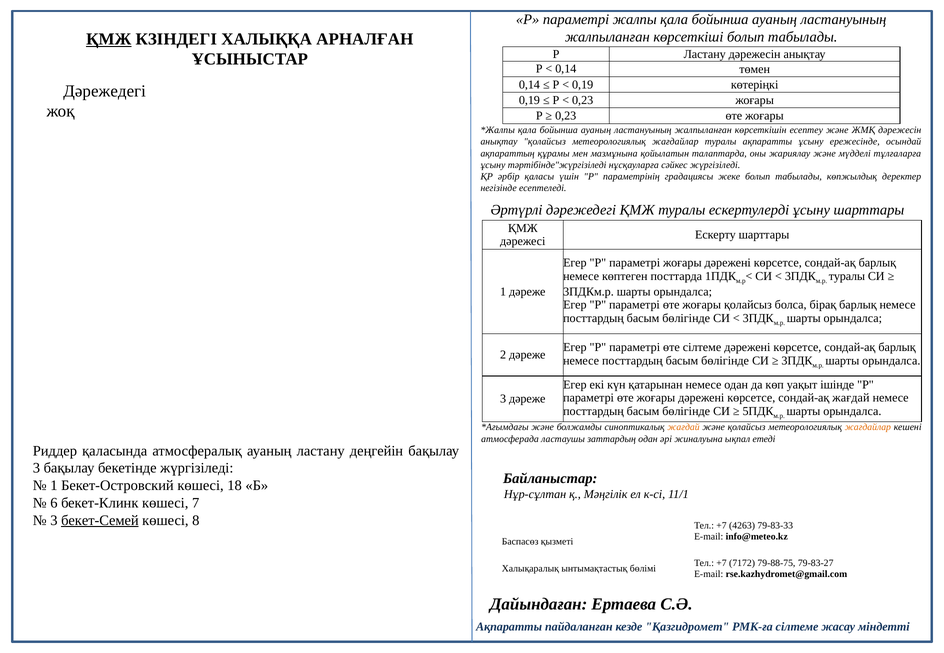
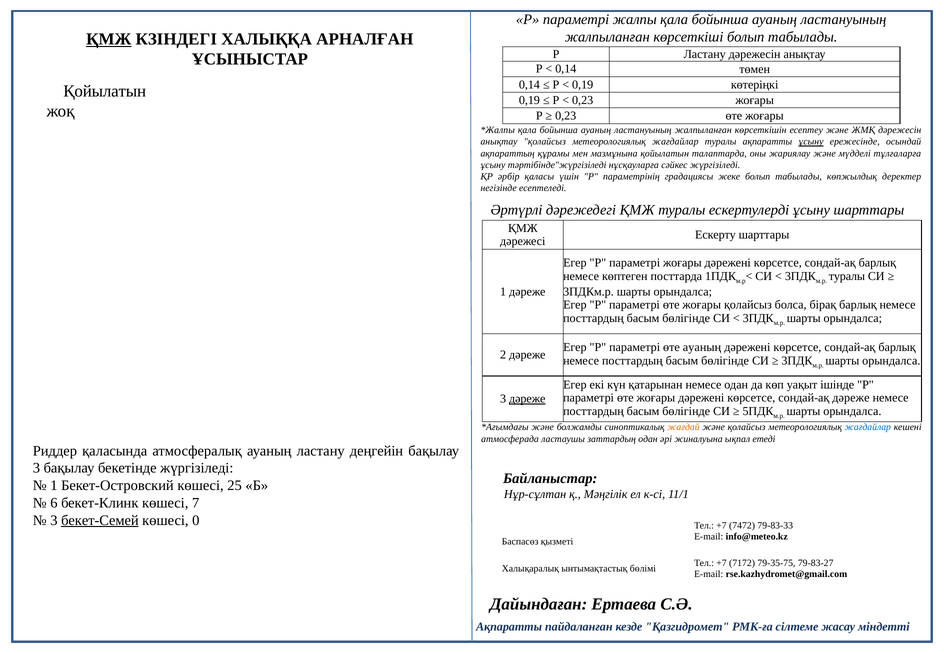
Дәрежедегі at (105, 91): Дәрежедегі -> Қойылатын
ұсыну at (811, 142) underline: none -> present
өте сілтеме: сілтеме -> ауаның
сондай-ақ жағдай: жағдай -> дәреже
дәреже at (527, 399) underline: none -> present
жағдайлар at (868, 428) colour: orange -> blue
18: 18 -> 25
8: 8 -> 0
4263: 4263 -> 7472
79-88-75: 79-88-75 -> 79-35-75
